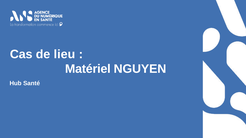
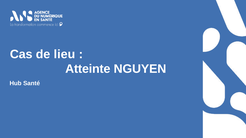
Matériel: Matériel -> Atteinte
